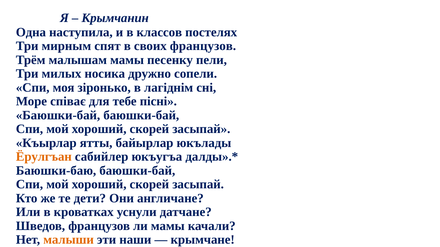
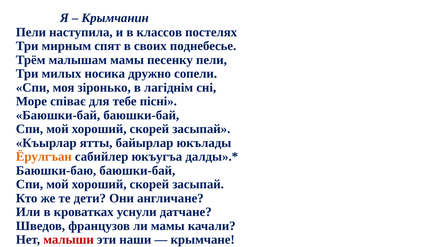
Одна at (31, 32): Одна -> Пели
своих французов: французов -> поднебесье
малыши colour: orange -> red
